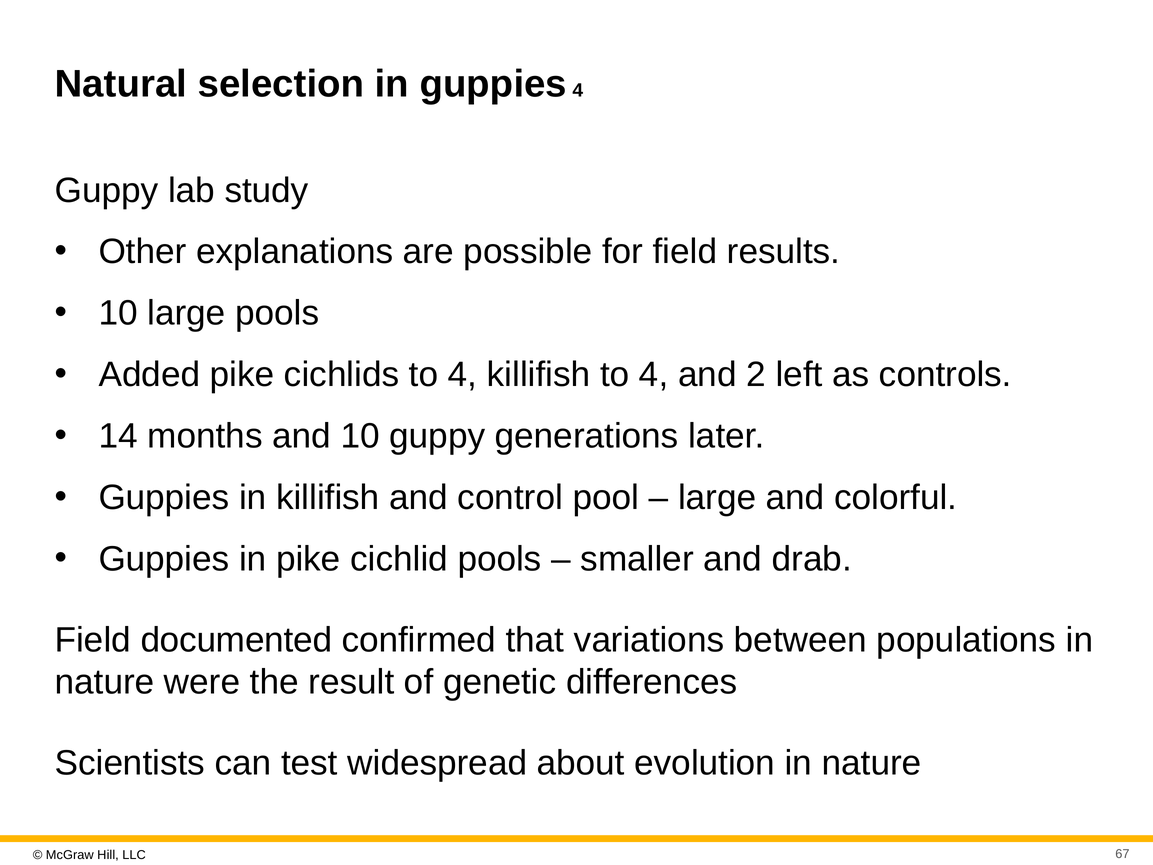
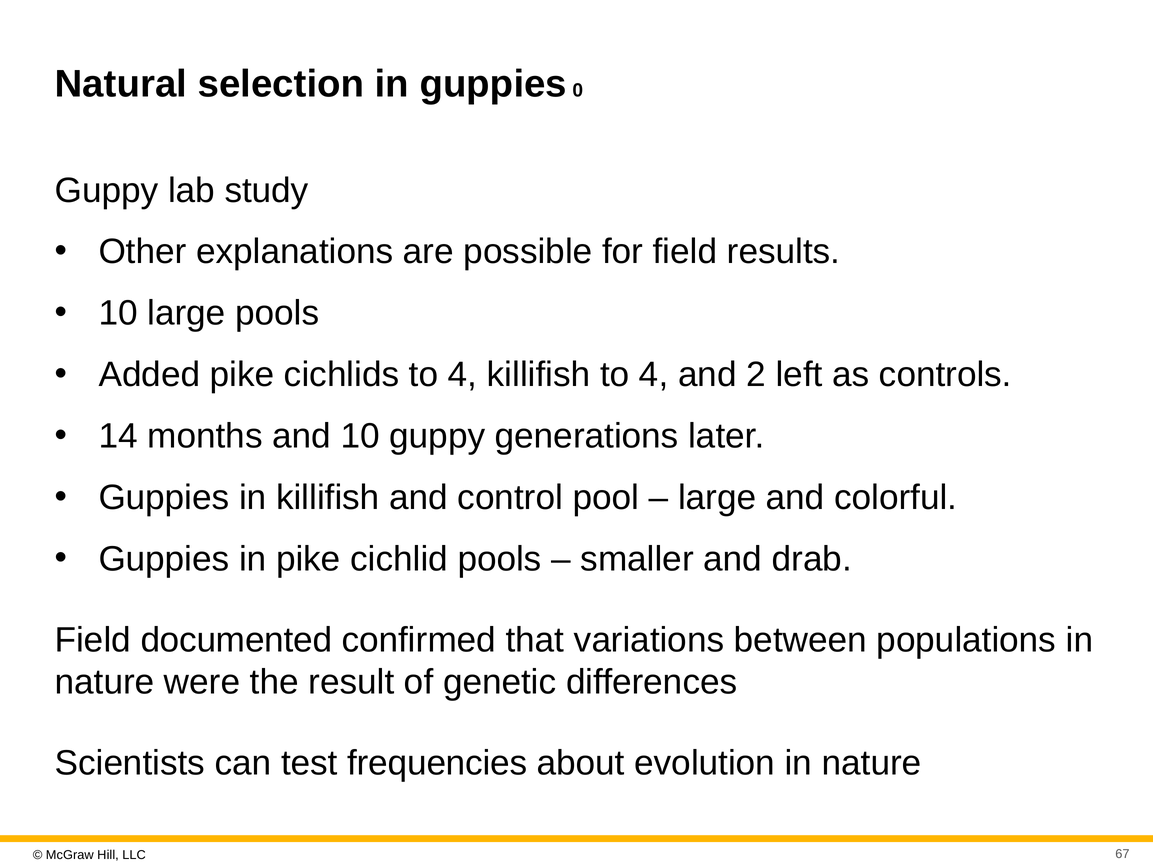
guppies 4: 4 -> 0
widespread: widespread -> frequencies
